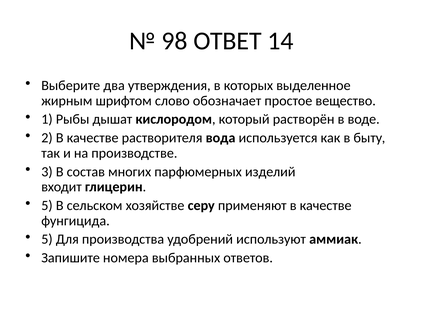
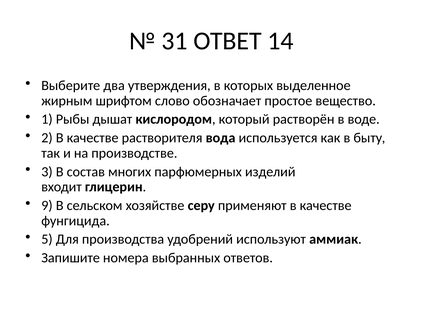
98: 98 -> 31
5 at (47, 206): 5 -> 9
